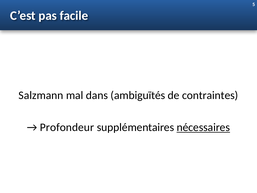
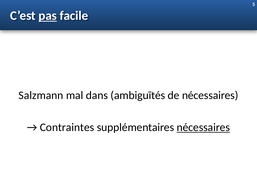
pas underline: none -> present
de contraintes: contraintes -> nécessaires
Profondeur: Profondeur -> Contraintes
